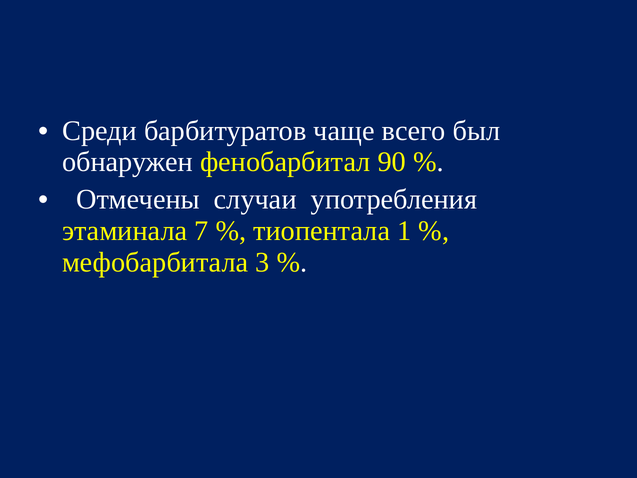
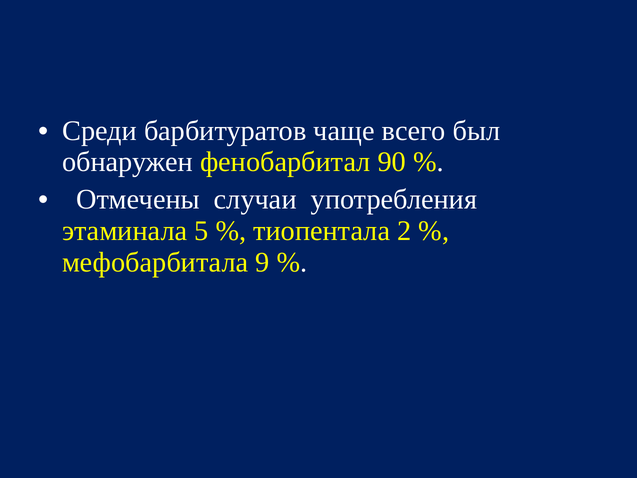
7: 7 -> 5
1: 1 -> 2
3: 3 -> 9
